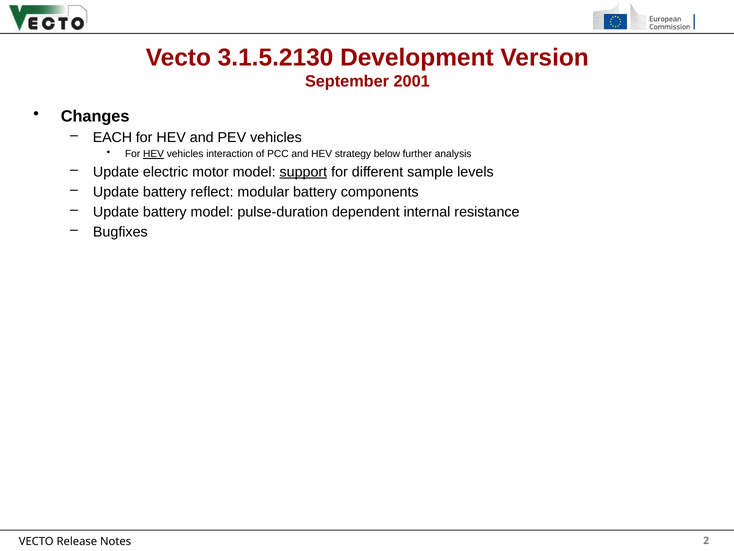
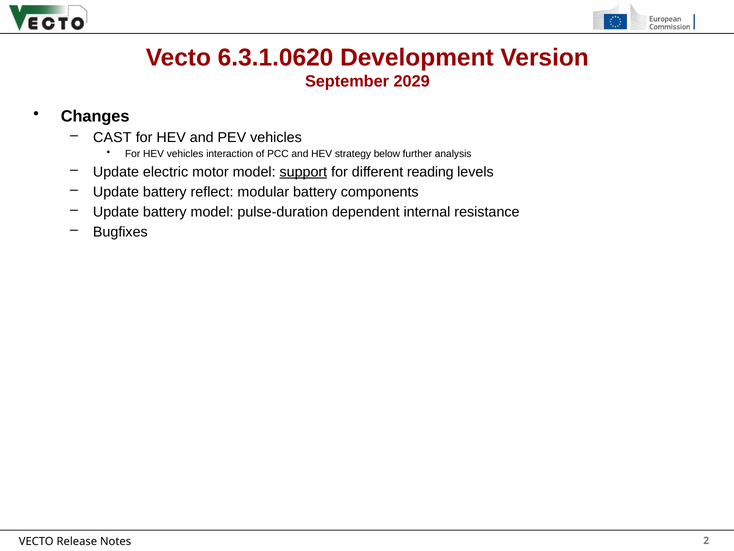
3.1.5.2130: 3.1.5.2130 -> 6.3.1.0620
2001: 2001 -> 2029
EACH: EACH -> CAST
HEV at (153, 154) underline: present -> none
sample: sample -> reading
